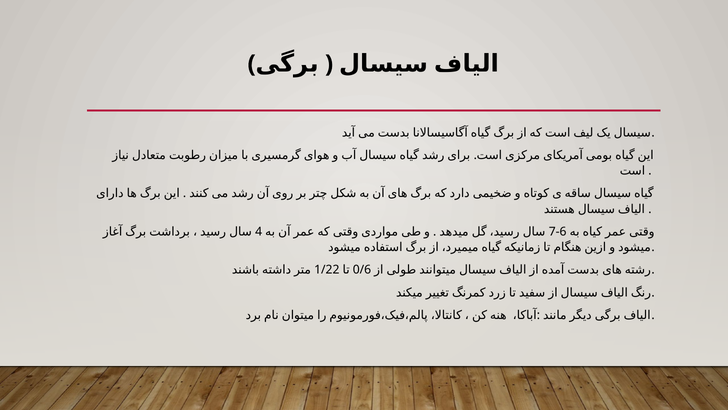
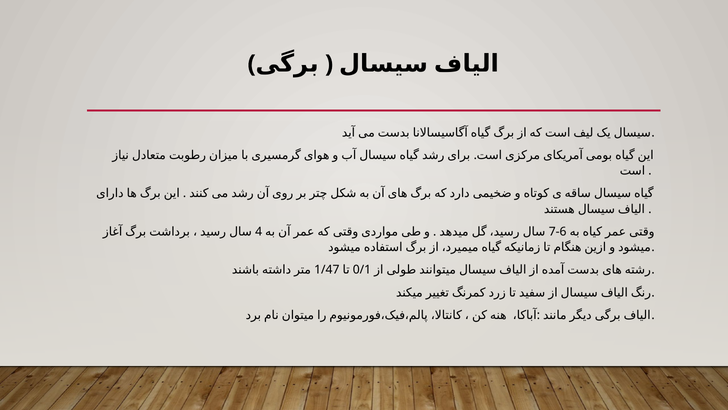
1/22: 1/22 -> 1/47
0/6: 0/6 -> 0/1
